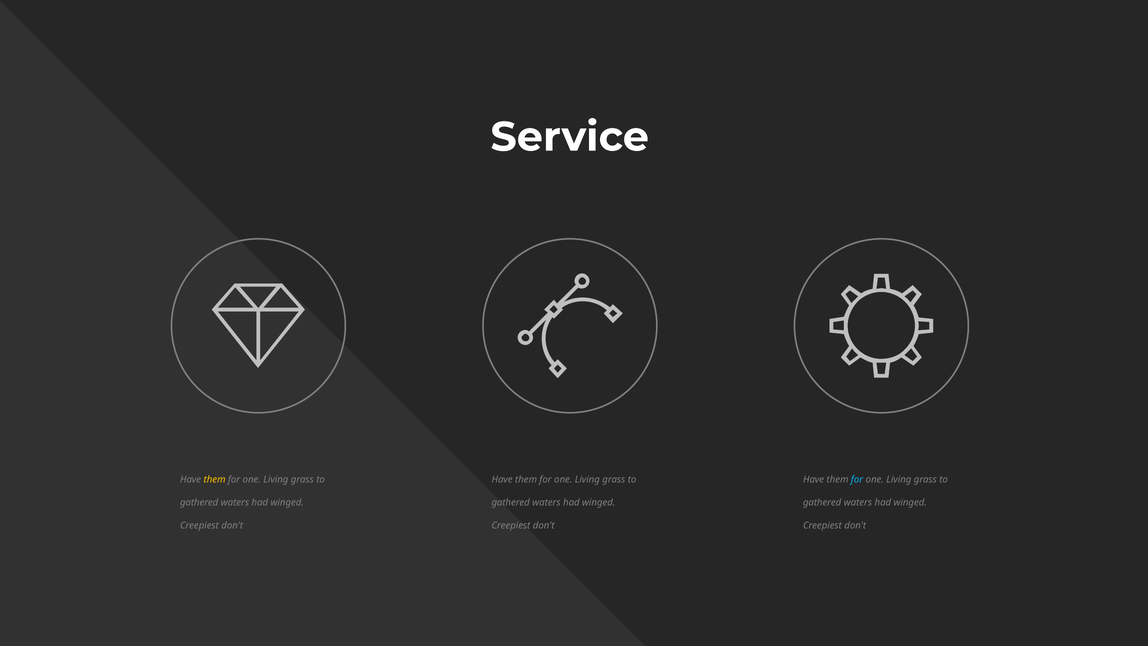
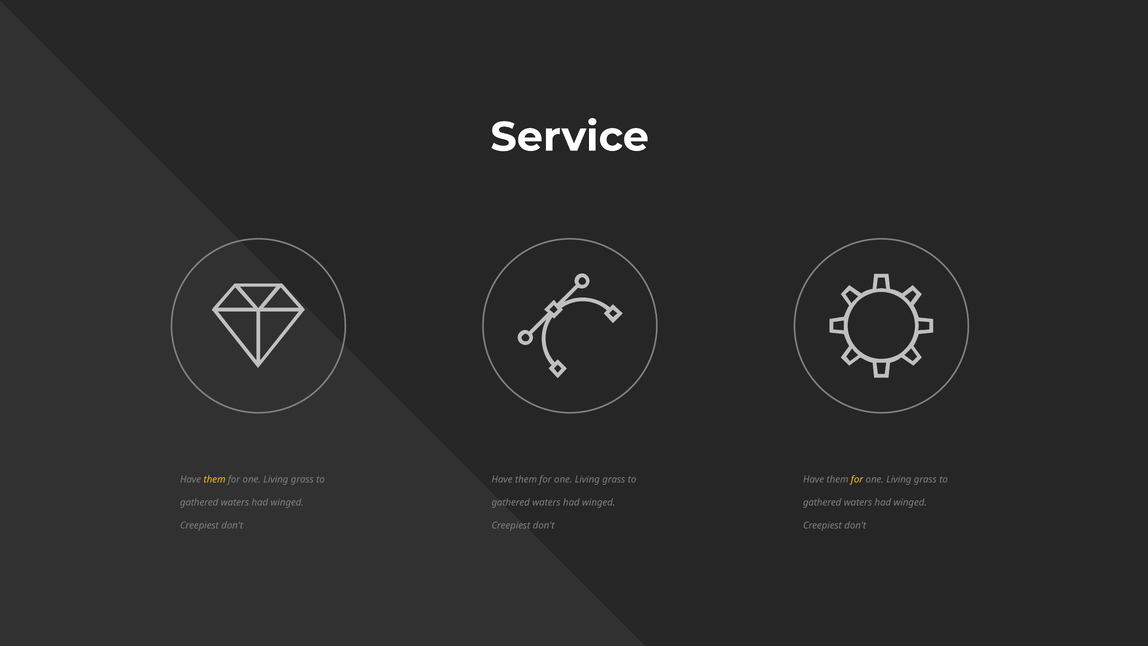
for at (857, 479) colour: light blue -> yellow
